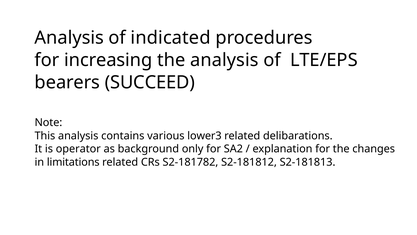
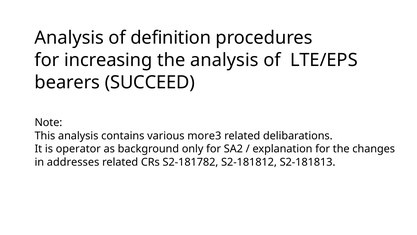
indicated: indicated -> definition
lower3: lower3 -> more3
limitations: limitations -> addresses
